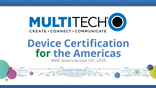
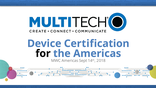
for colour: green -> black
